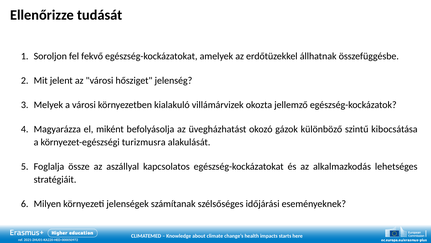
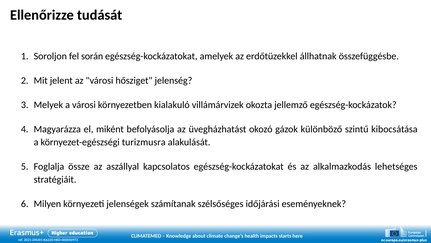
fekvő: fekvő -> során
